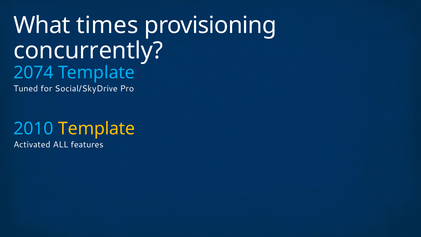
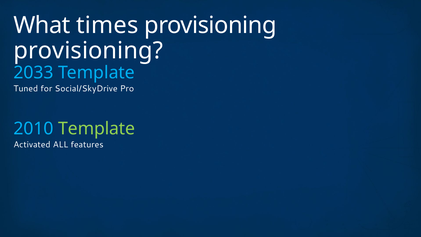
concurrently at (88, 51): concurrently -> provisioning
2074: 2074 -> 2033
Template at (97, 129) colour: yellow -> light green
